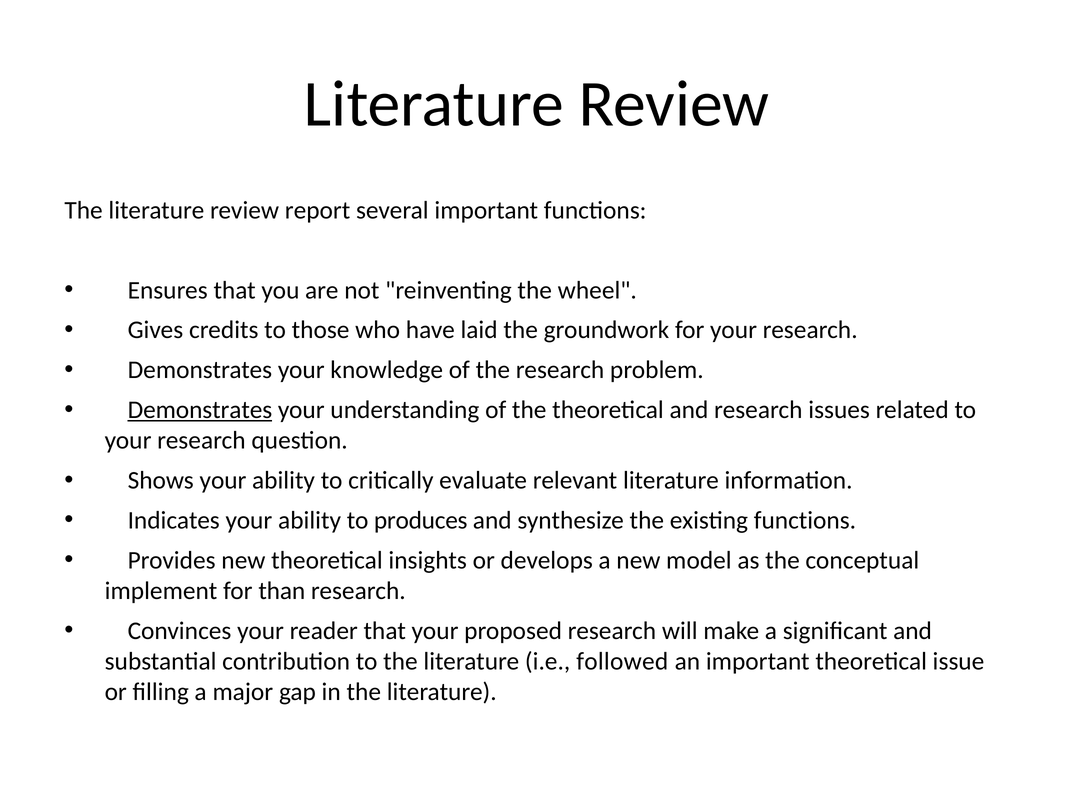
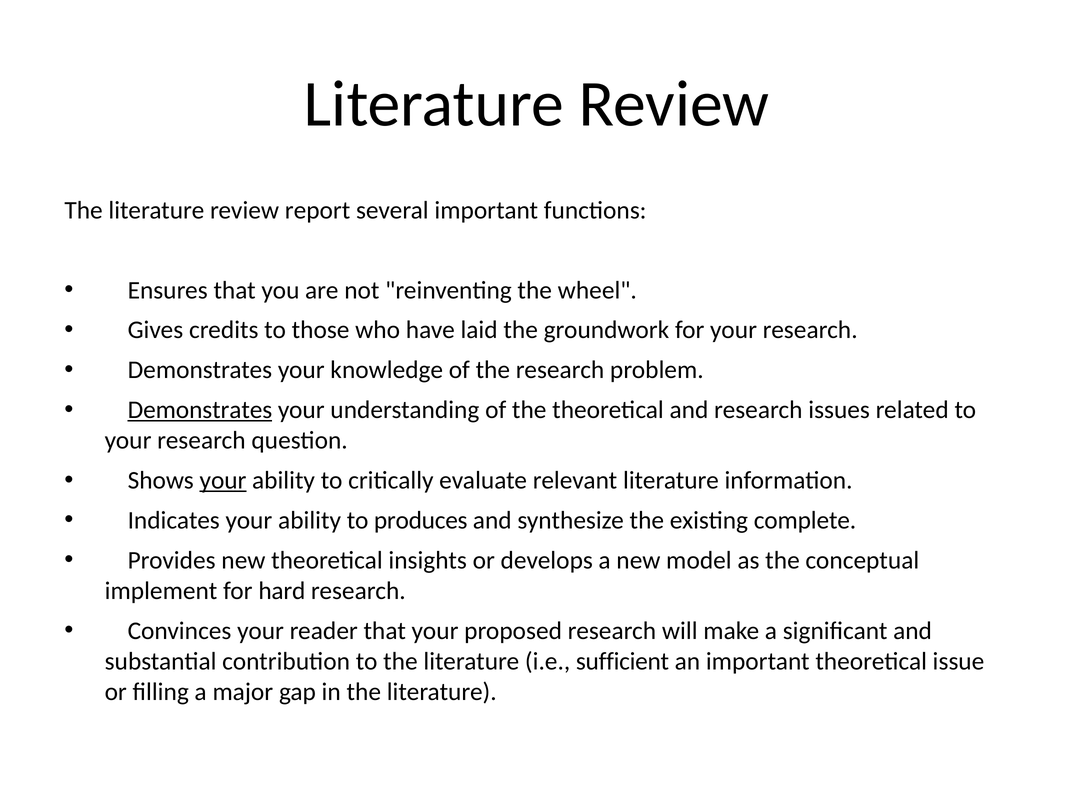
your at (223, 481) underline: none -> present
existing functions: functions -> complete
than: than -> hard
followed: followed -> sufficient
